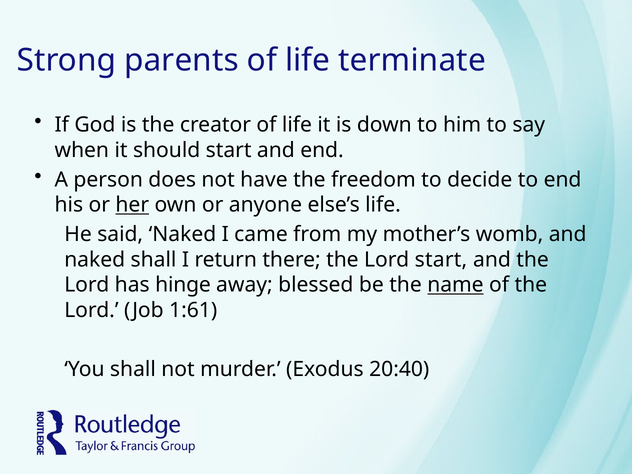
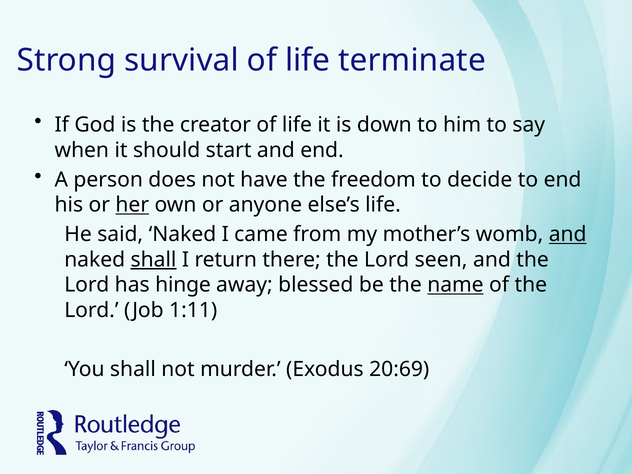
parents: parents -> survival
and at (568, 234) underline: none -> present
shall at (153, 260) underline: none -> present
Lord start: start -> seen
1:61: 1:61 -> 1:11
20:40: 20:40 -> 20:69
